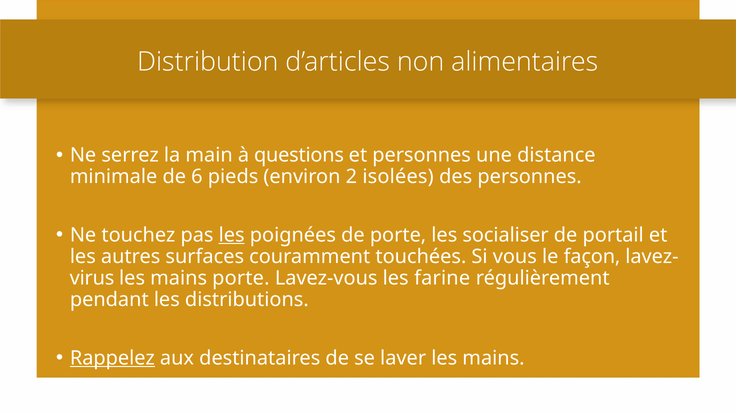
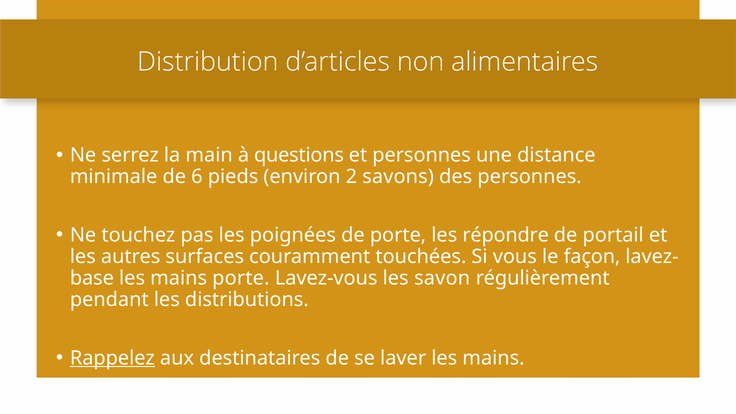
isolées: isolées -> savons
les at (232, 235) underline: present -> none
socialiser: socialiser -> répondre
virus: virus -> base
farine: farine -> savon
